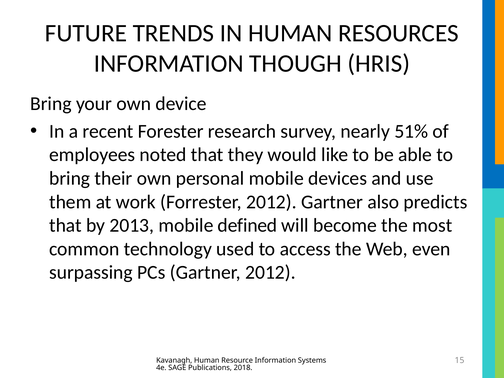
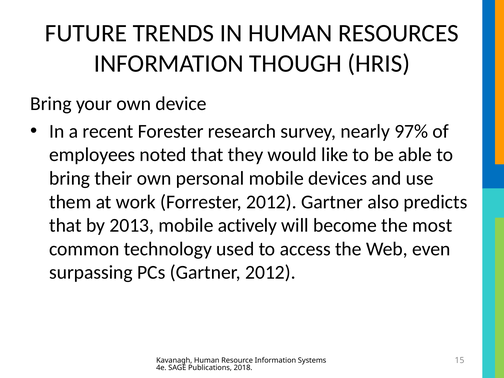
51%: 51% -> 97%
defined: defined -> actively
